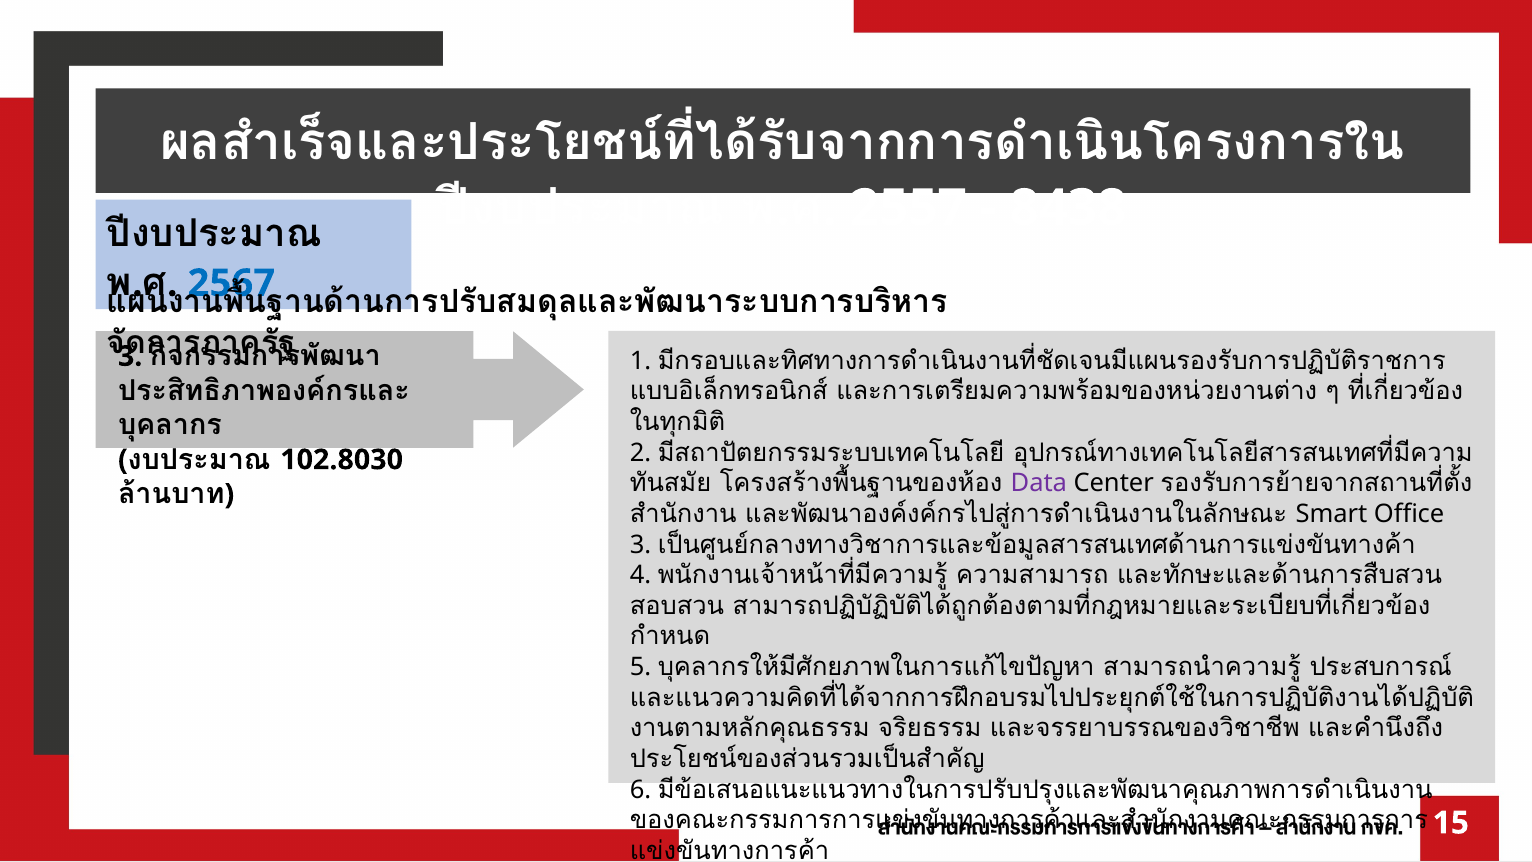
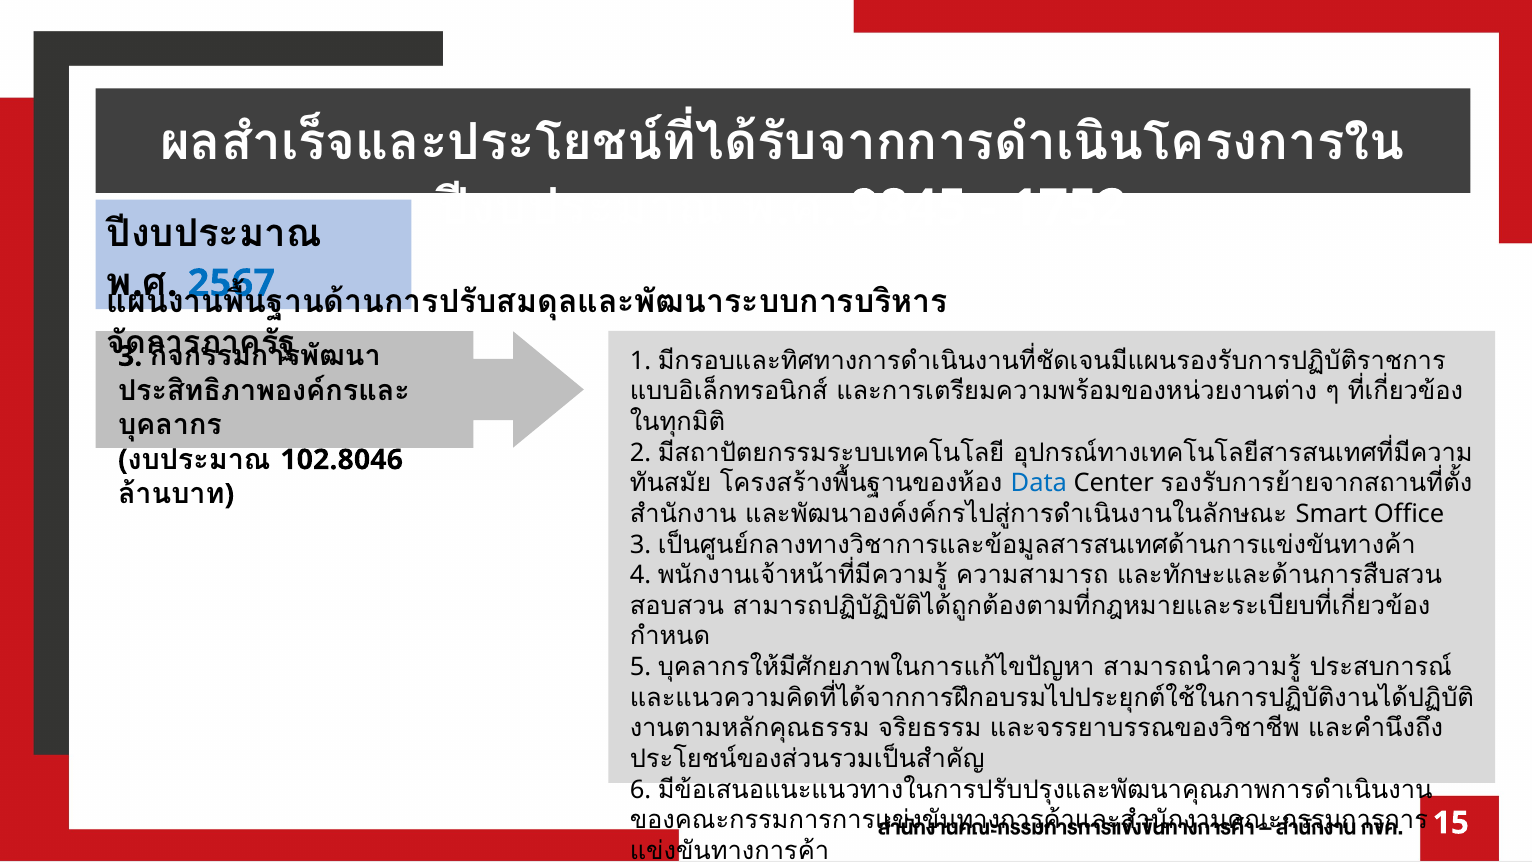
2557: 2557 -> 9845
8438: 8438 -> 1752
102.8030: 102.8030 -> 102.8046
Data colour: purple -> blue
